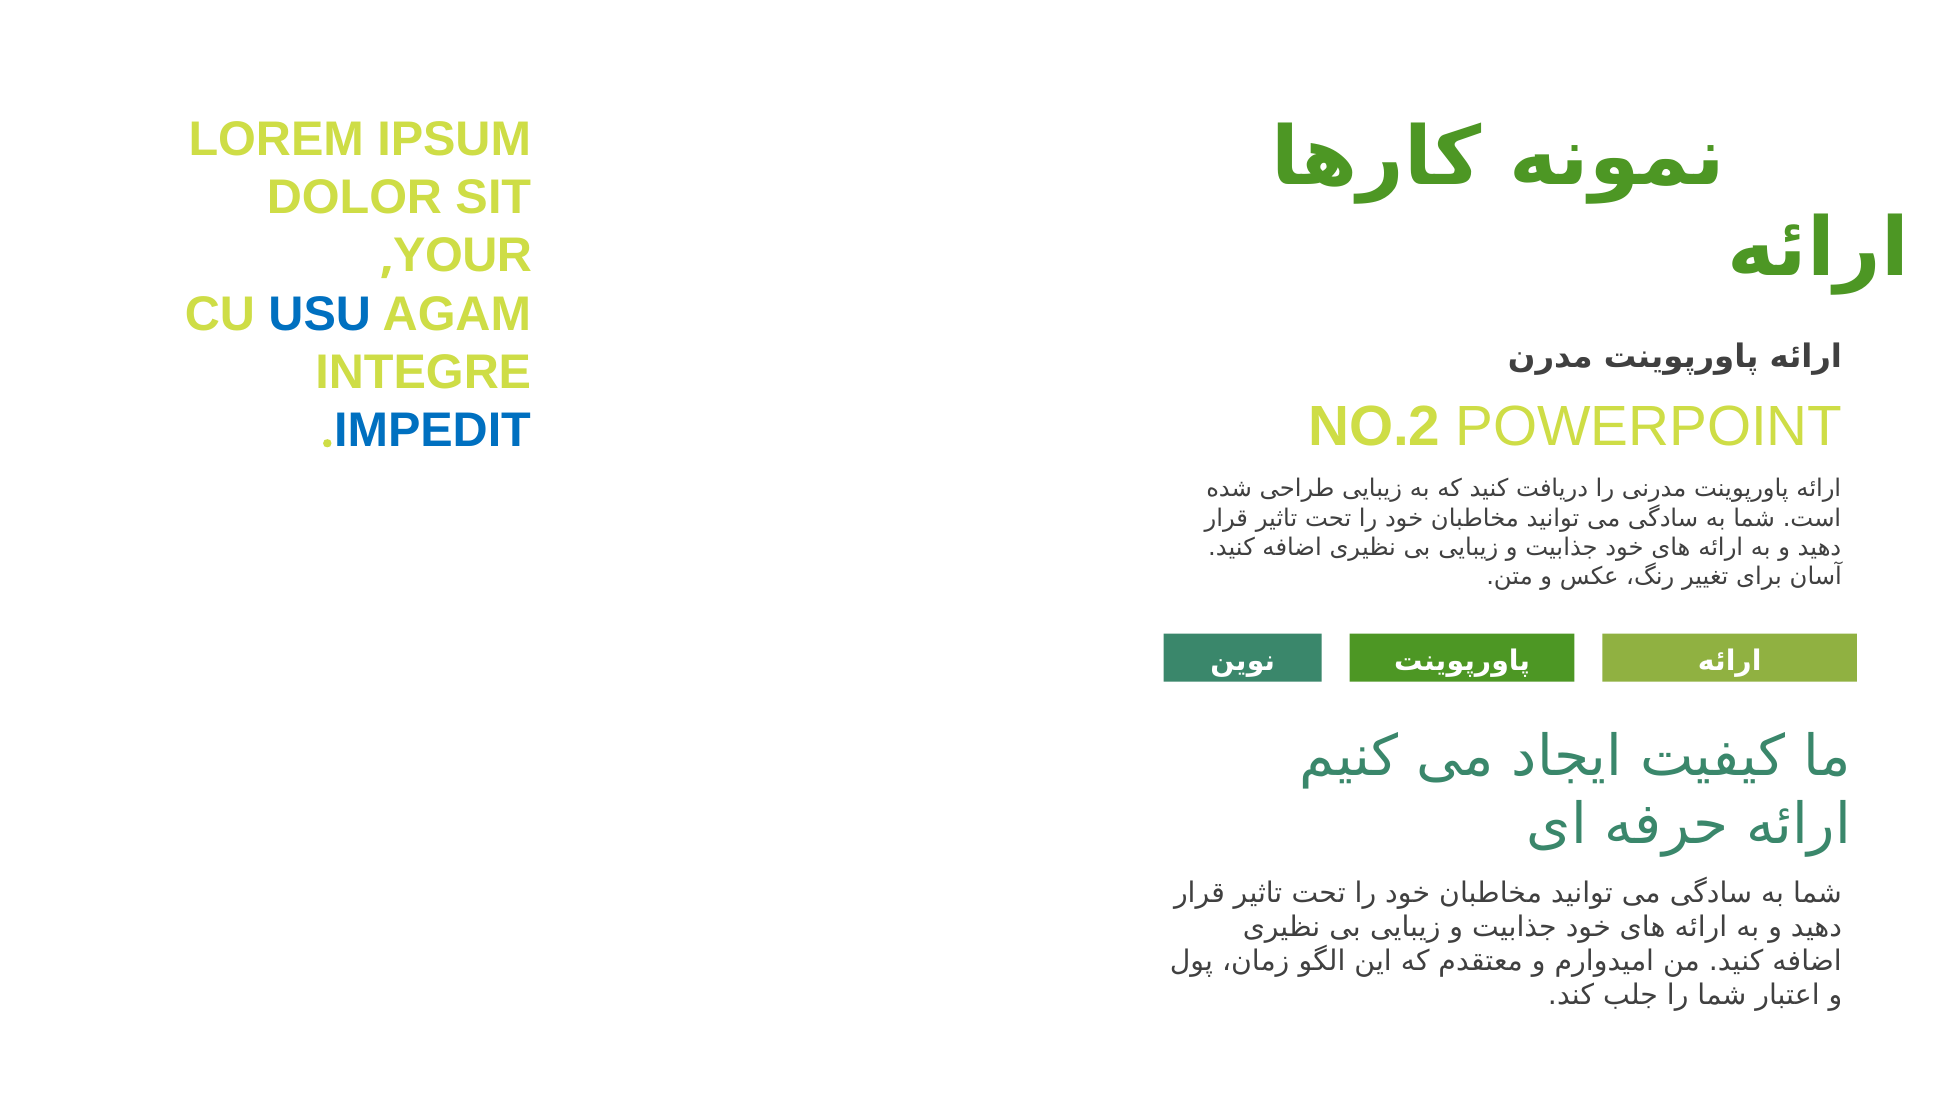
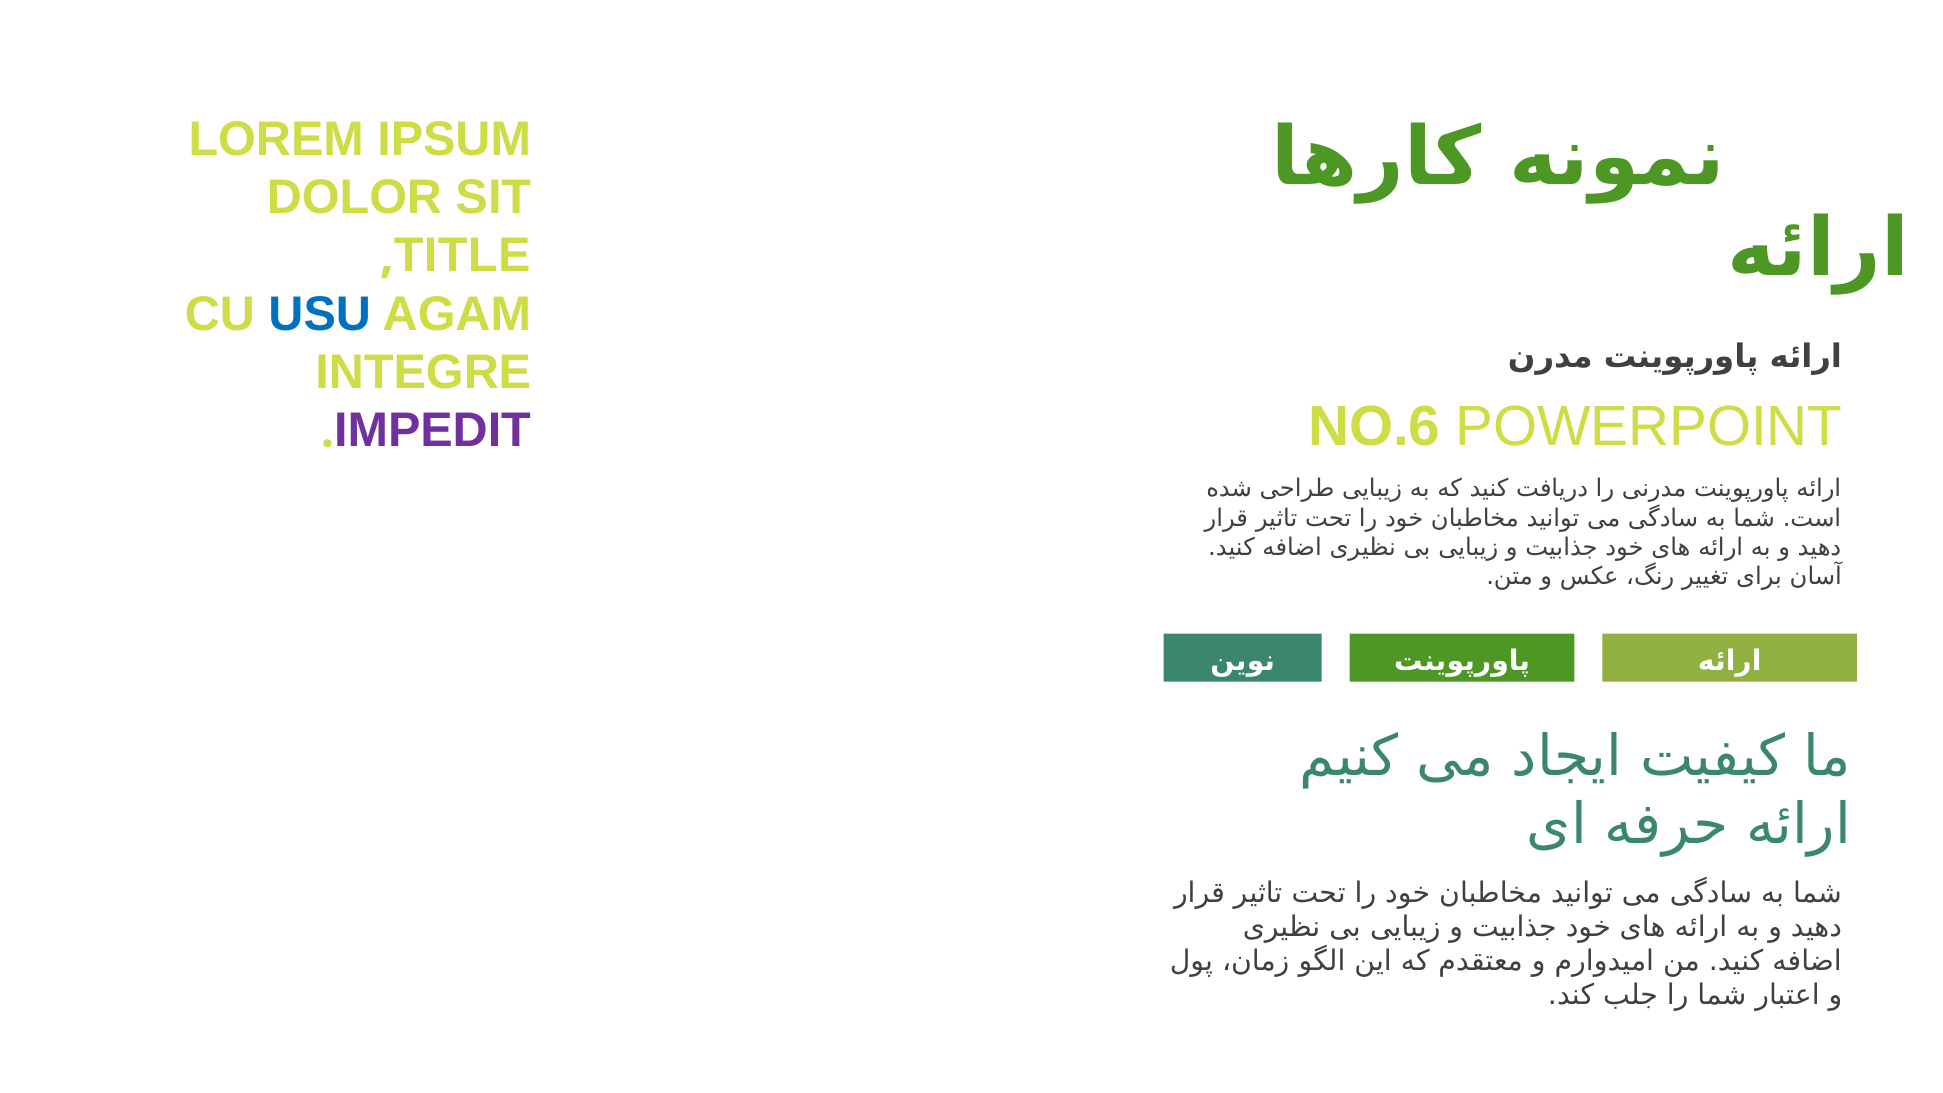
YOUR: YOUR -> TITLE
NO.2: NO.2 -> NO.6
IMPEDIT colour: blue -> purple
